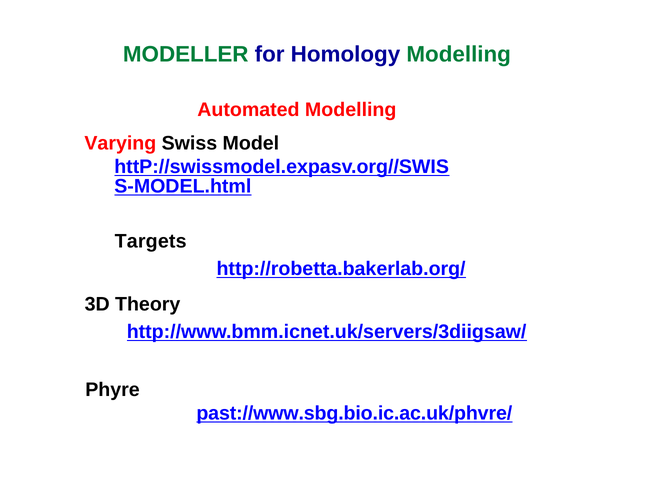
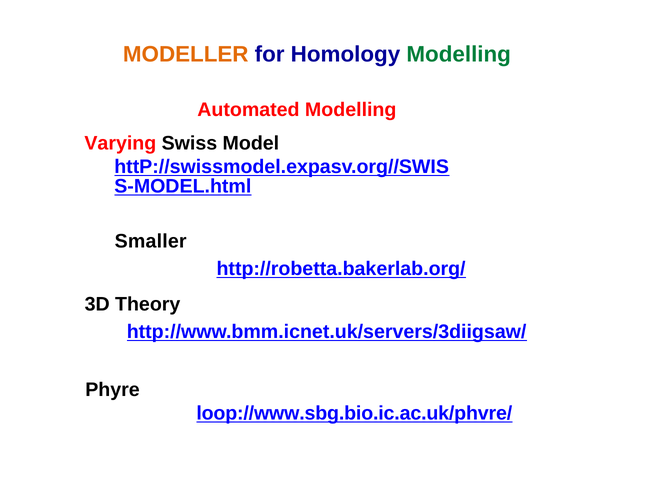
MODELLER colour: green -> orange
Targets: Targets -> Smaller
past://www.sbg.bio.ic.ac.uk/phvre/: past://www.sbg.bio.ic.ac.uk/phvre/ -> loop://www.sbg.bio.ic.ac.uk/phvre/
